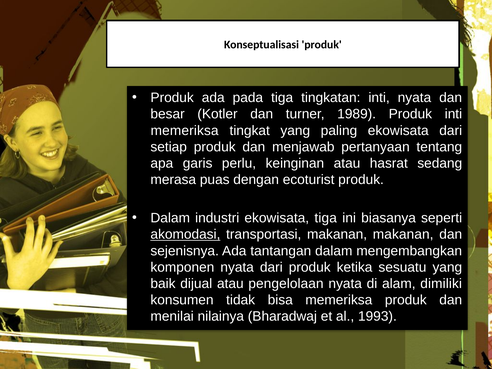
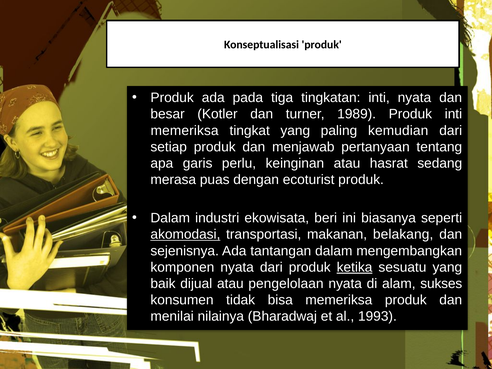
paling ekowisata: ekowisata -> kemudian
ekowisata tiga: tiga -> beri
makanan makanan: makanan -> belakang
ketika underline: none -> present
dimiliki: dimiliki -> sukses
